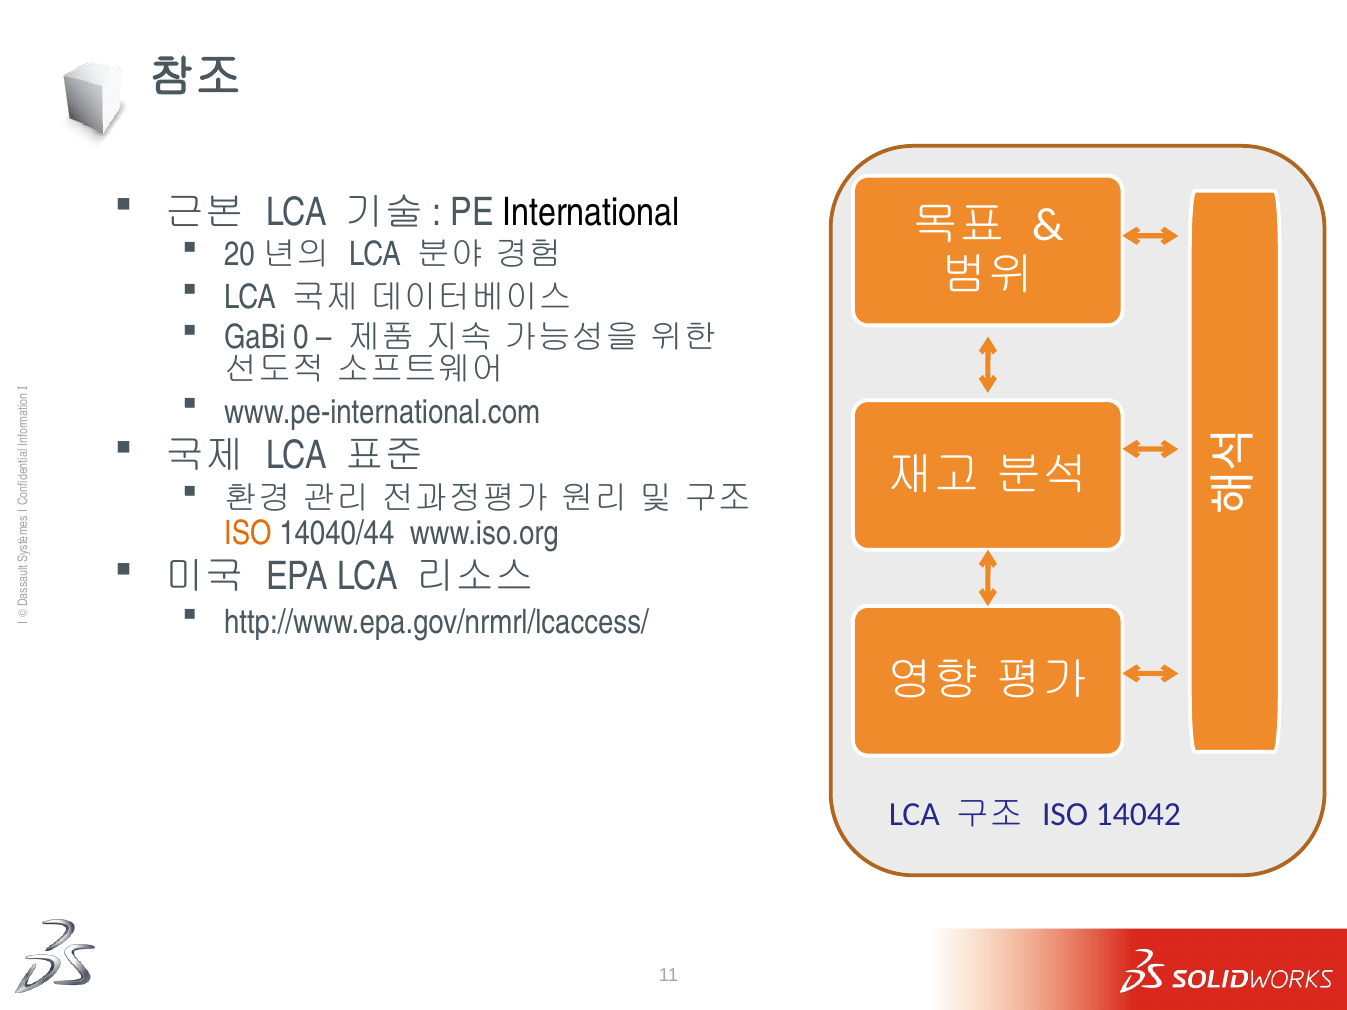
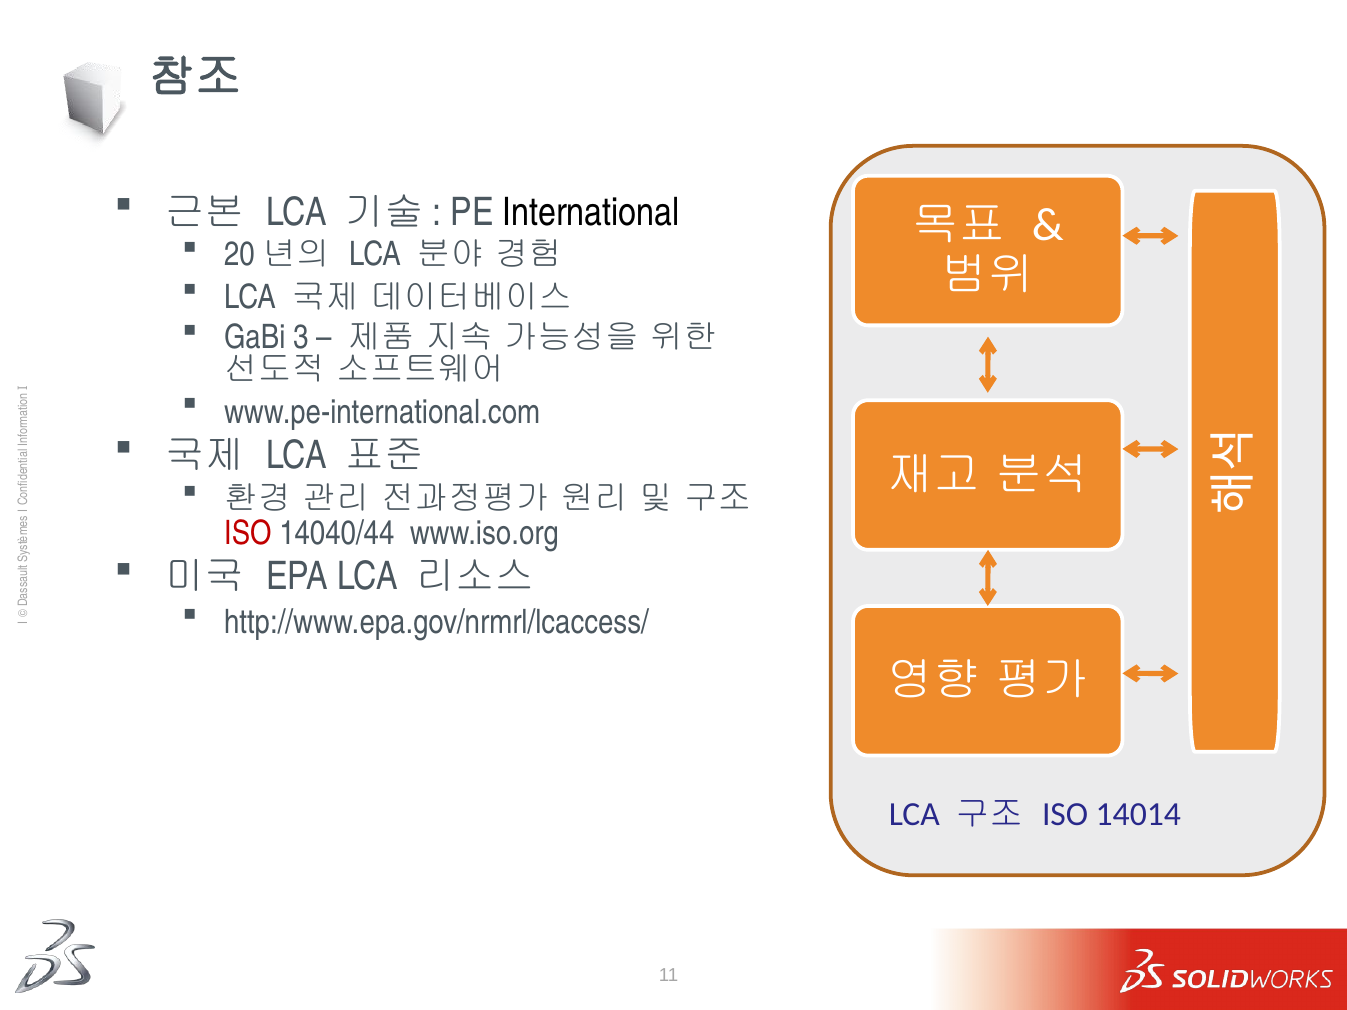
0: 0 -> 3
ISO at (248, 534) colour: orange -> red
14042: 14042 -> 14014
